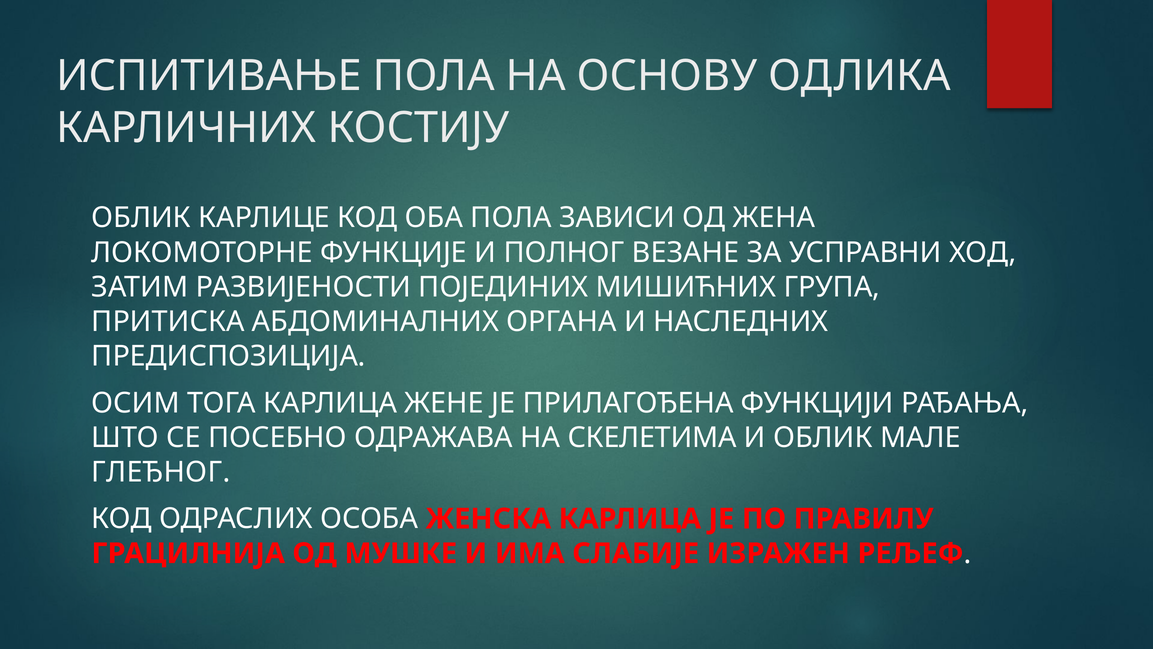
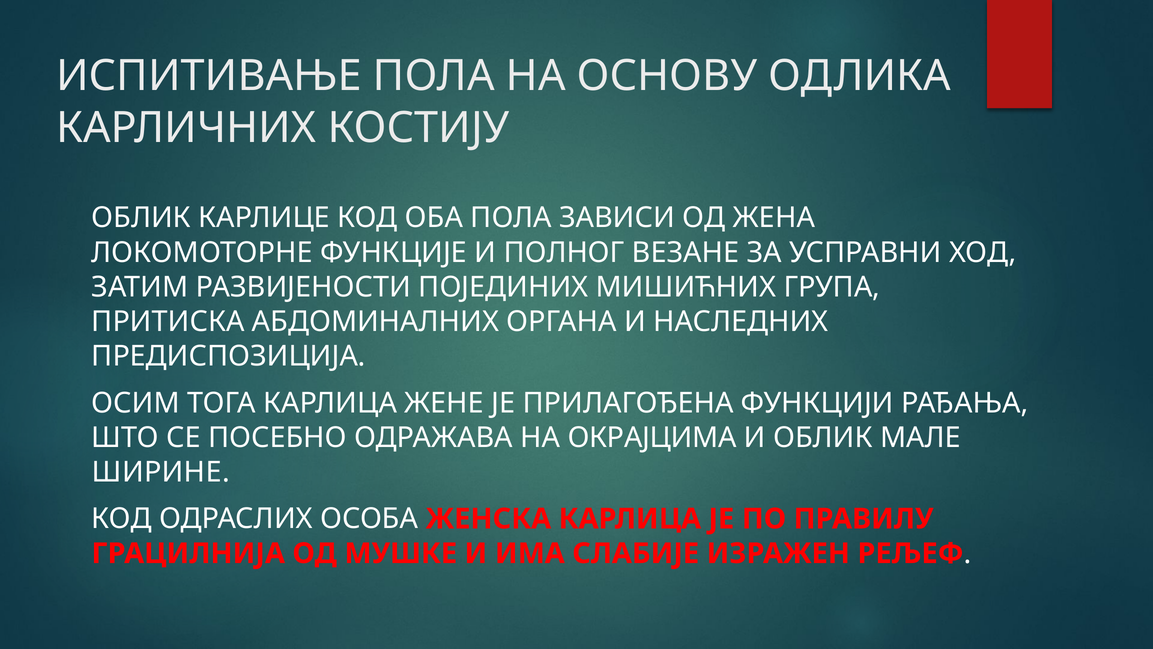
СКЕЛЕТИМА: СКЕЛЕТИМА -> ОКРАЈЦИМА
ГЛЕЂНОГ: ГЛЕЂНОГ -> ШИРИНЕ
